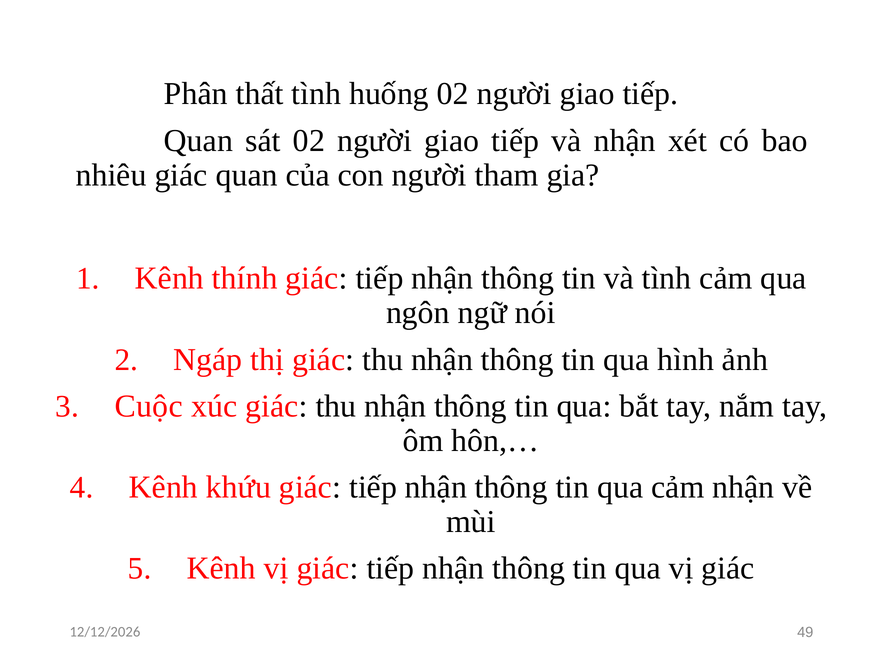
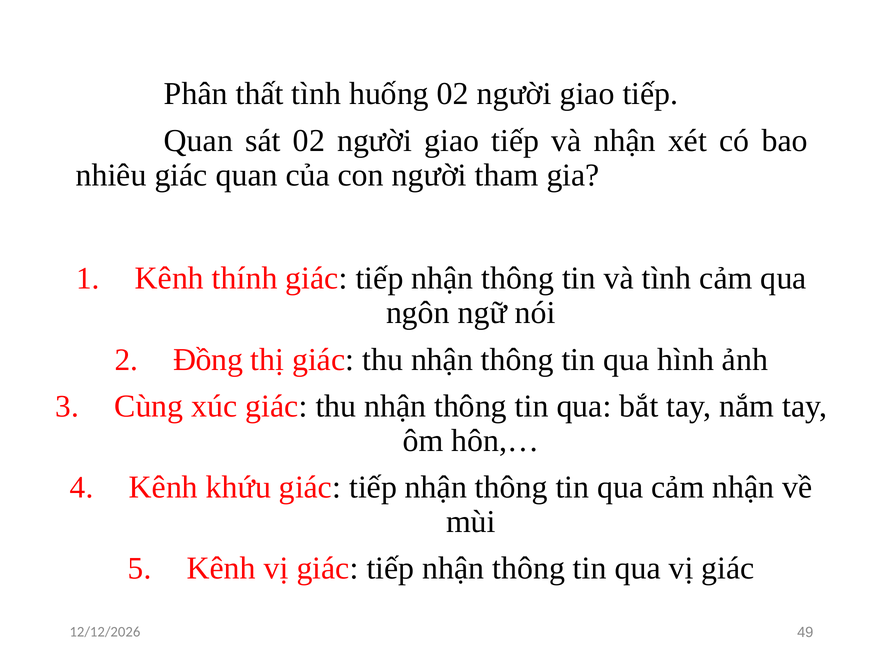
Ngáp: Ngáp -> Đồng
Cuộc: Cuộc -> Cùng
